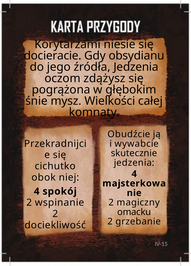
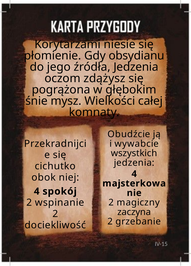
docieracie: docieracie -> płomienie
skutecznie: skutecznie -> wszystkich
omacku: omacku -> zaczyna
